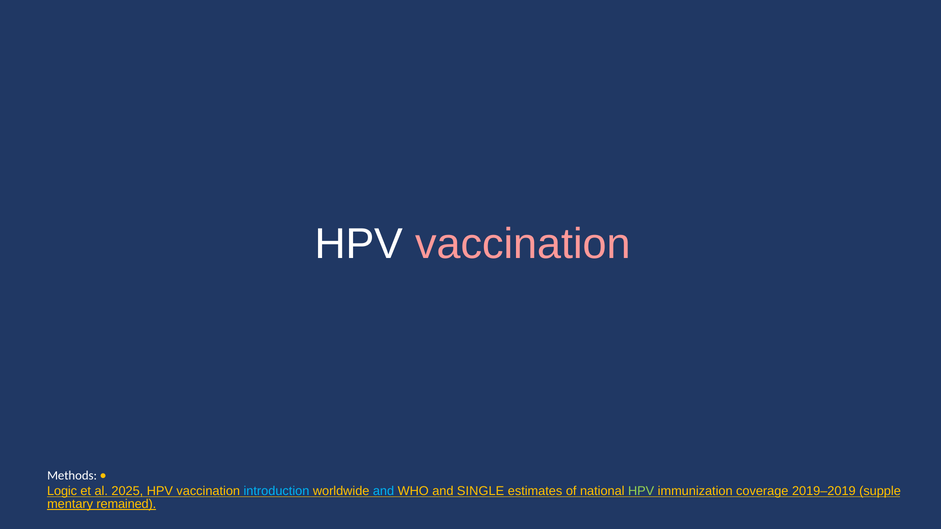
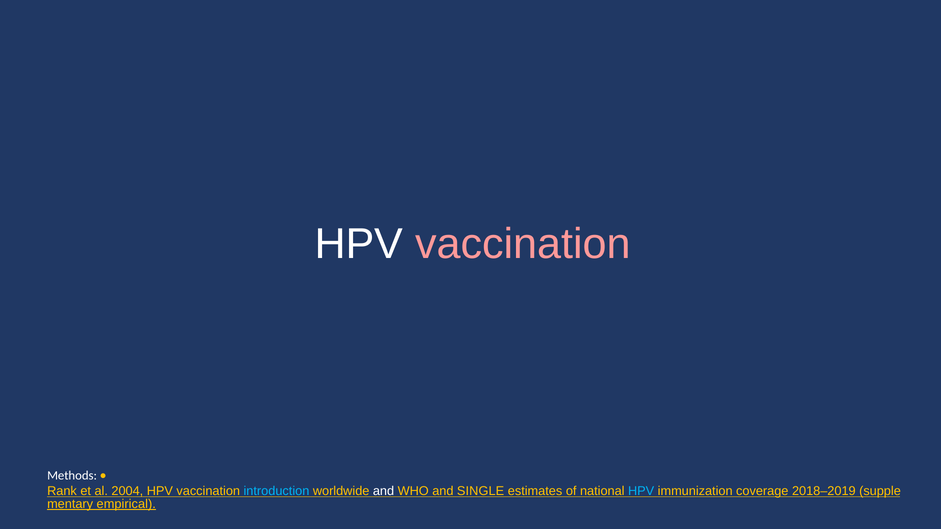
Logic: Logic -> Rank
2025: 2025 -> 2004
and at (384, 491) colour: light blue -> white
HPV at (641, 491) colour: light green -> light blue
2019–2019: 2019–2019 -> 2018–2019
remained: remained -> empirical
